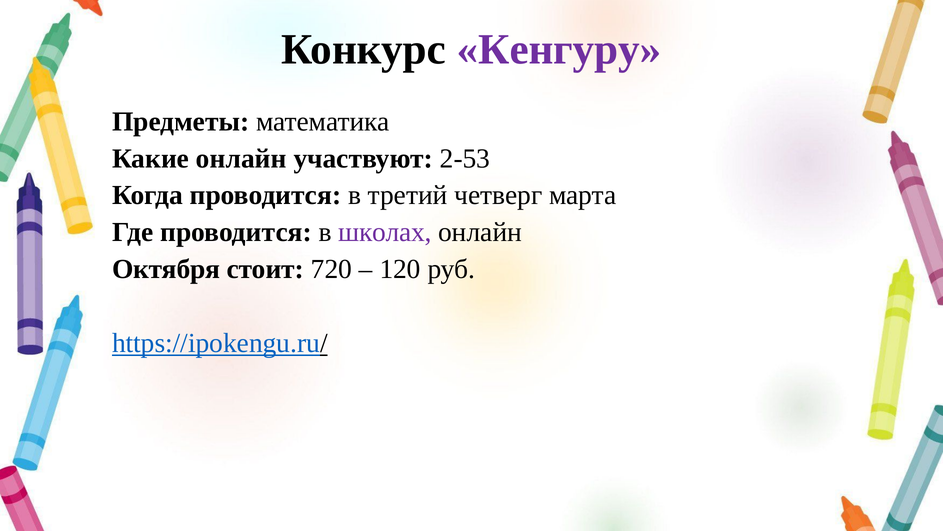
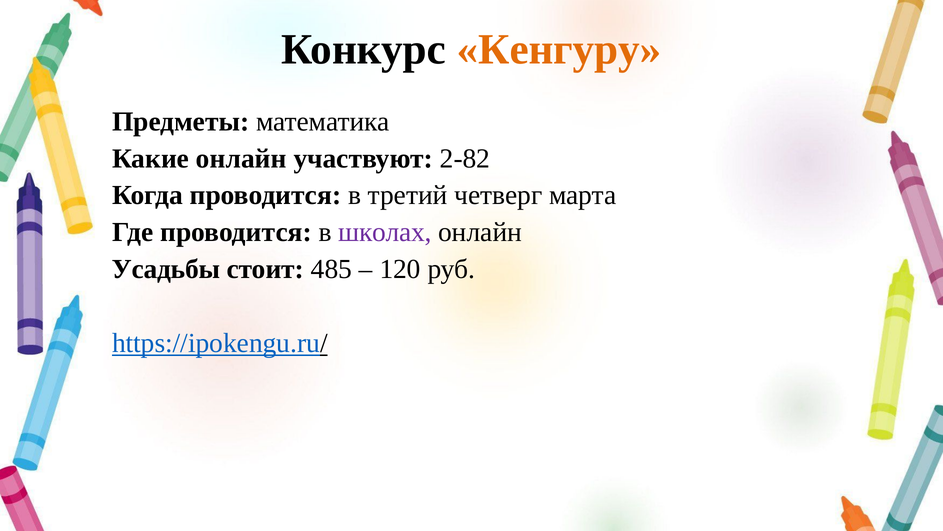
Кенгуру colour: purple -> orange
2-53: 2-53 -> 2-82
Октября: Октября -> Усадьбы
720: 720 -> 485
